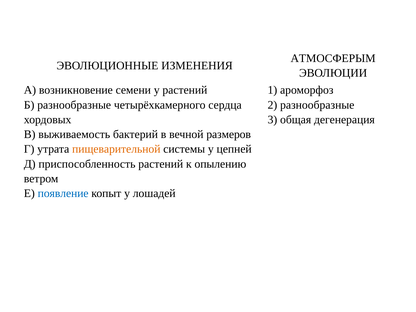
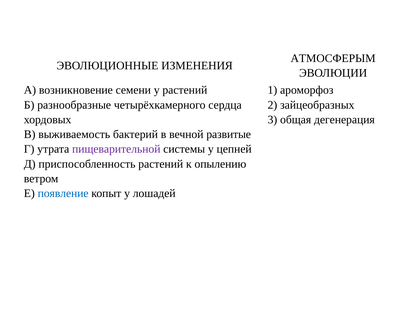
2 разнообразные: разнообразные -> зайцеобразных
размеров: размеров -> развитые
пищеварительной colour: orange -> purple
